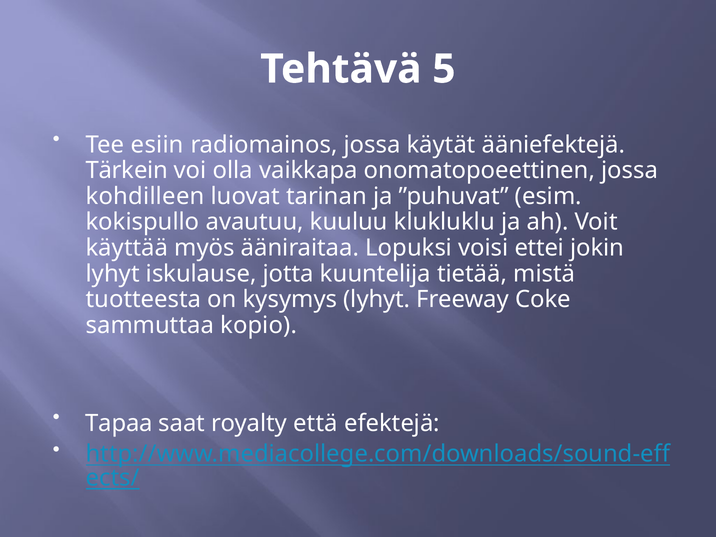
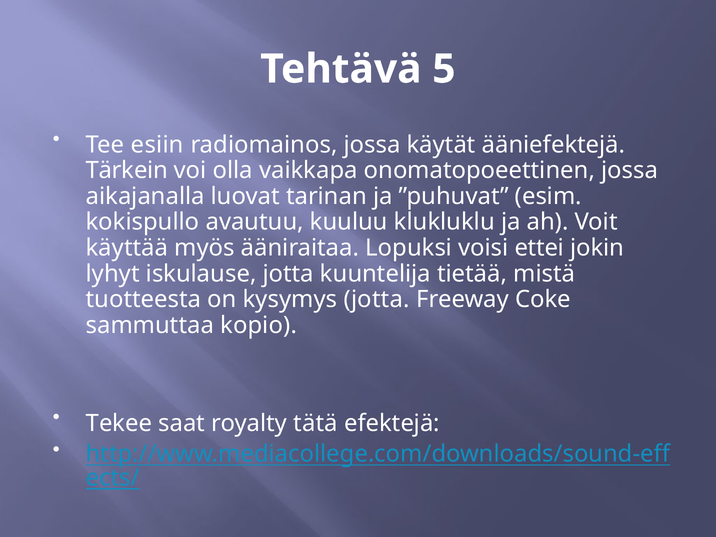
kohdilleen: kohdilleen -> aikajanalla
kysymys lyhyt: lyhyt -> jotta
Tapaa: Tapaa -> Tekee
että: että -> tätä
